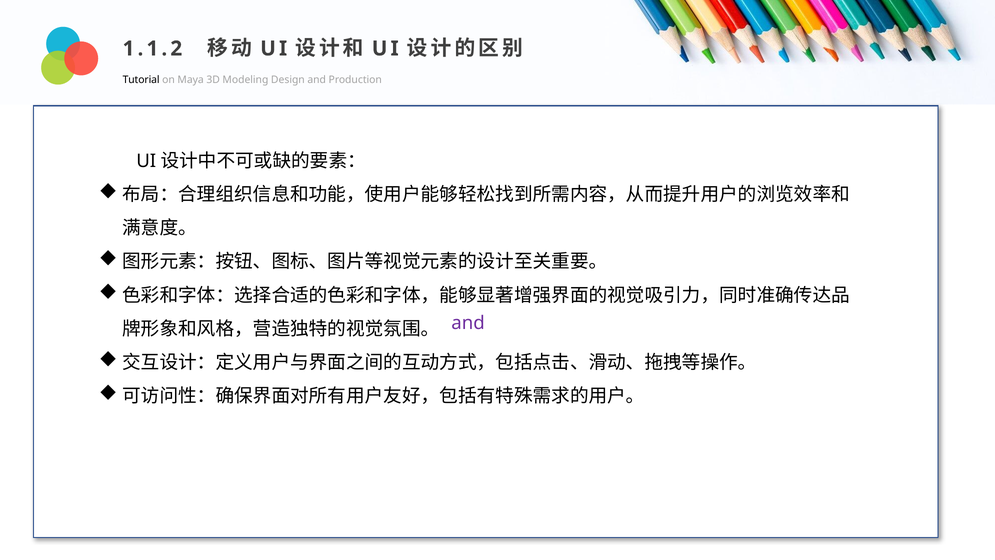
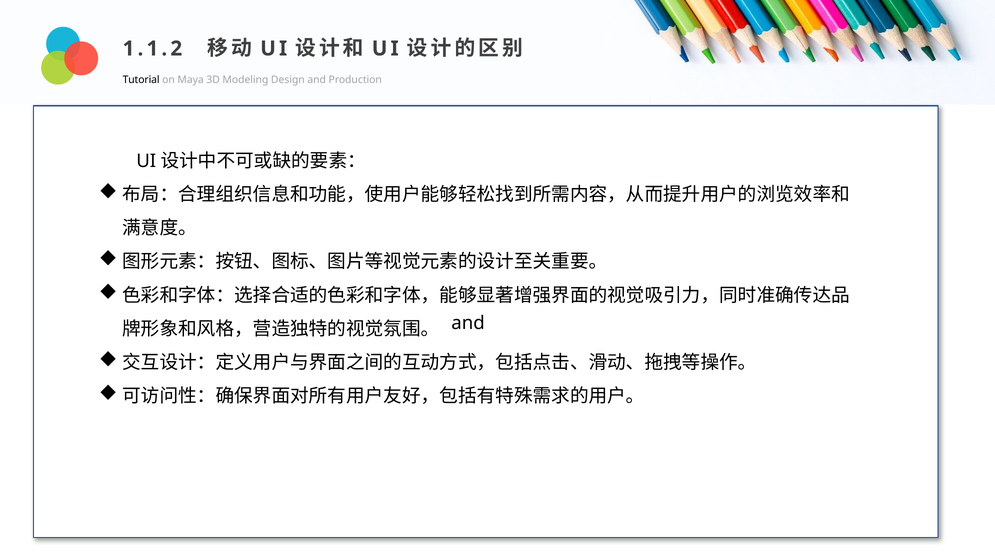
and at (468, 323) colour: purple -> black
